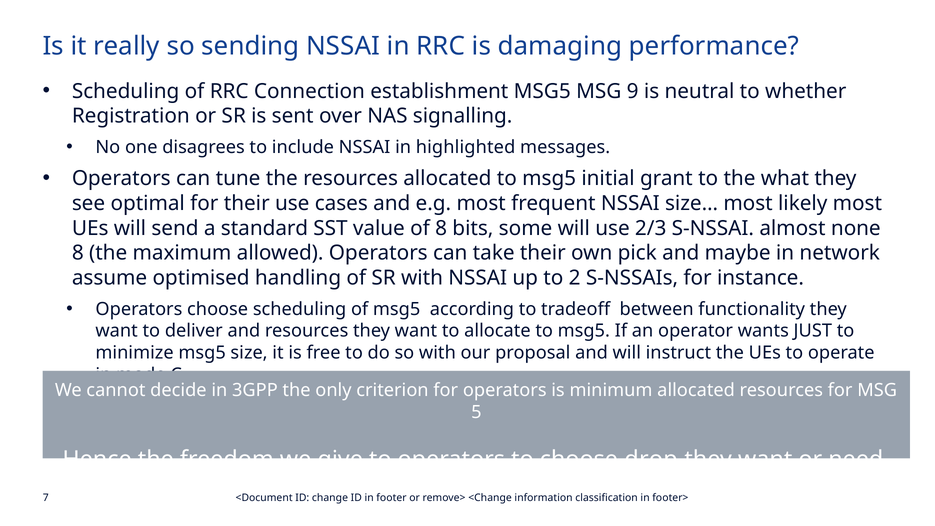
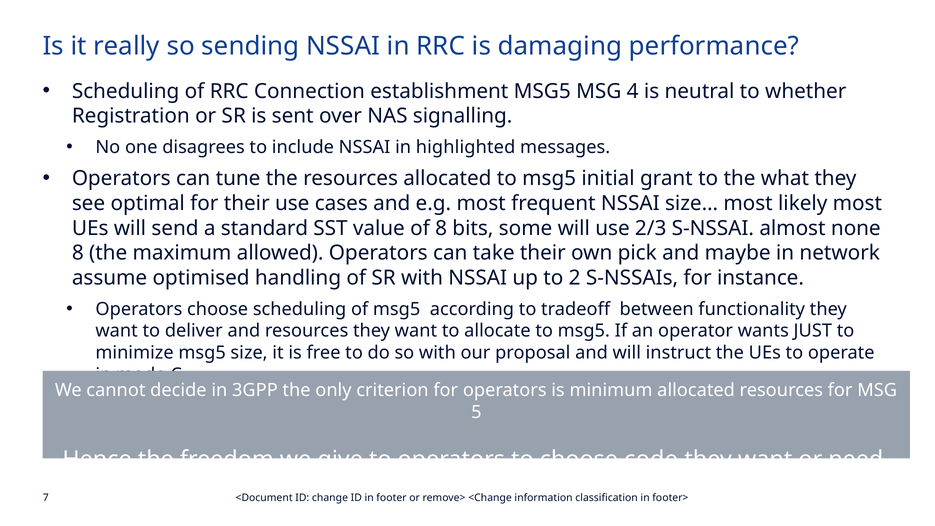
9: 9 -> 4
drop: drop -> code
